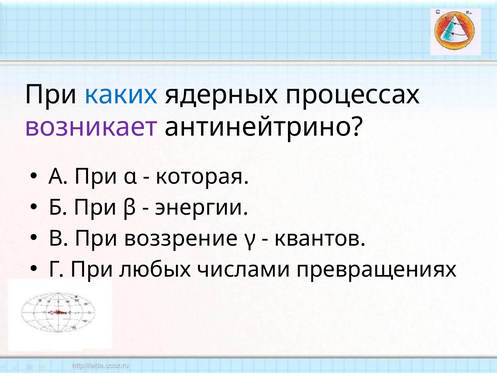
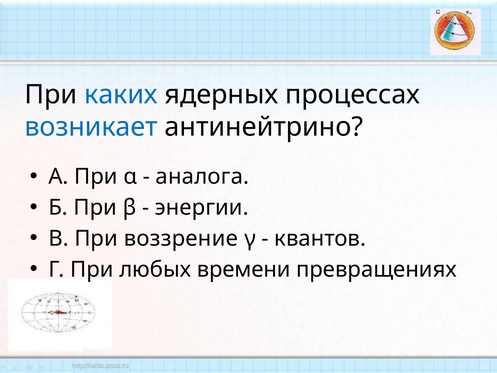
возникает colour: purple -> blue
которая: которая -> аналога
числами: числами -> времени
